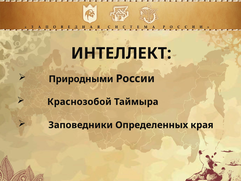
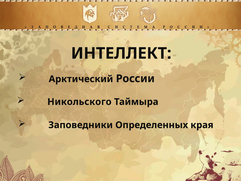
Природными: Природными -> Арктический
Краснозобой: Краснозобой -> Никольского
